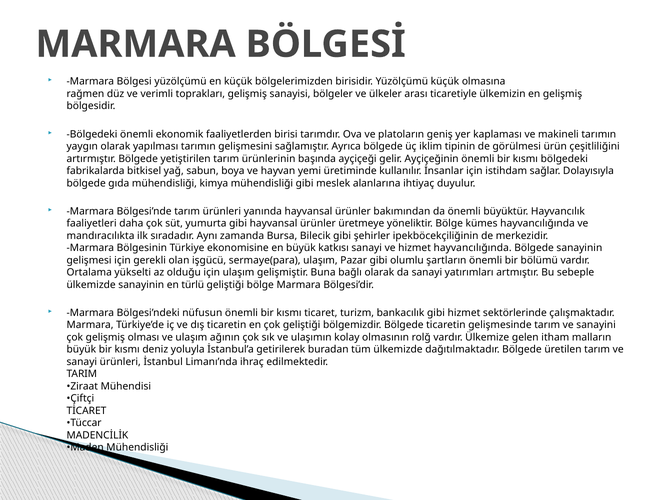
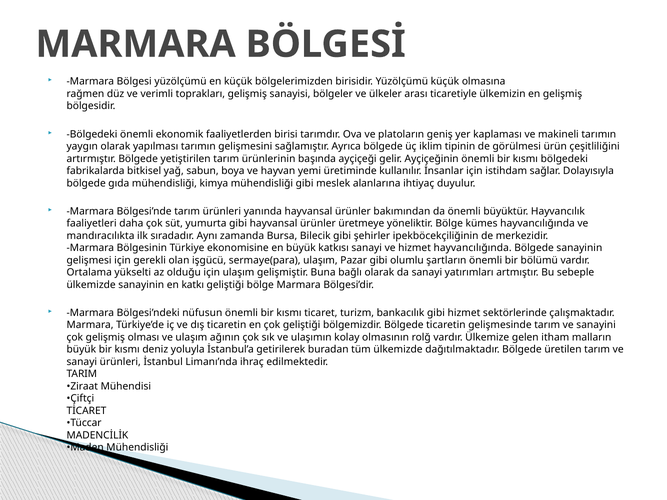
türlü: türlü -> katkı
